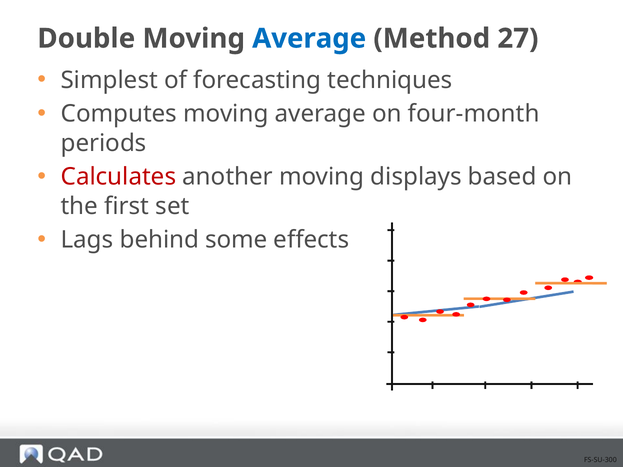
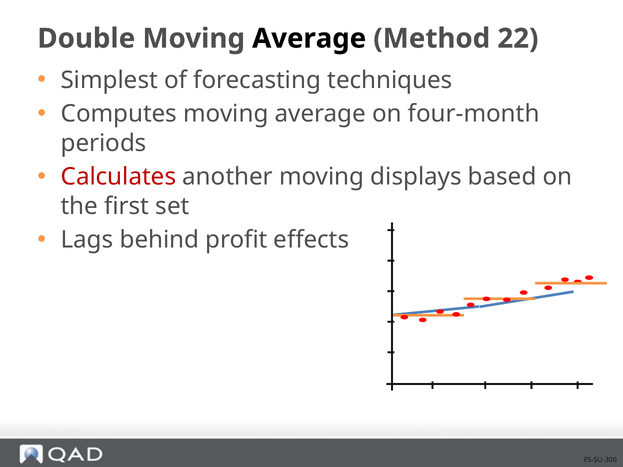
Average at (309, 39) colour: blue -> black
27: 27 -> 22
some: some -> profit
